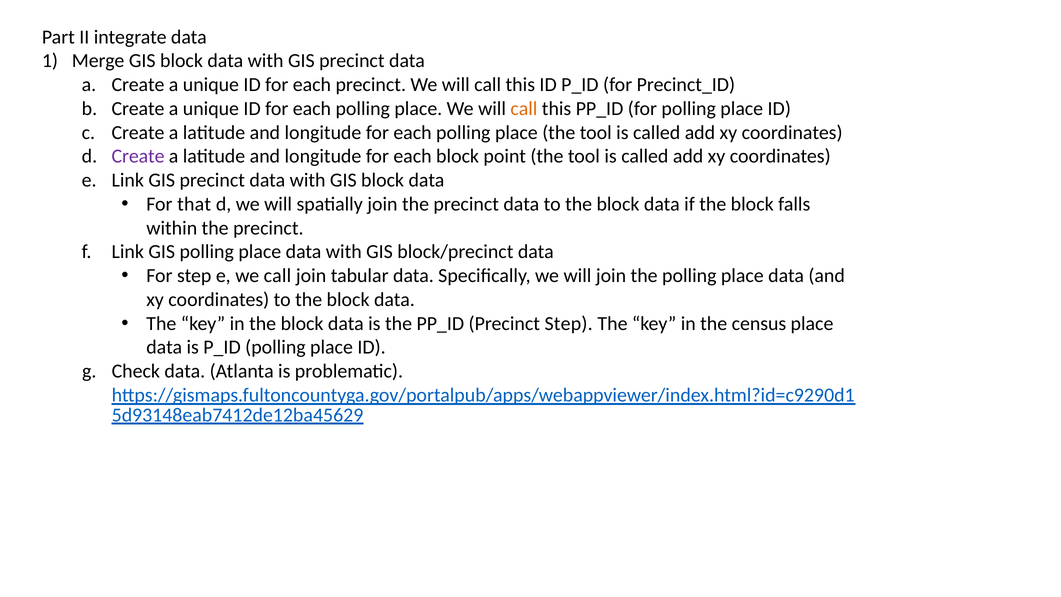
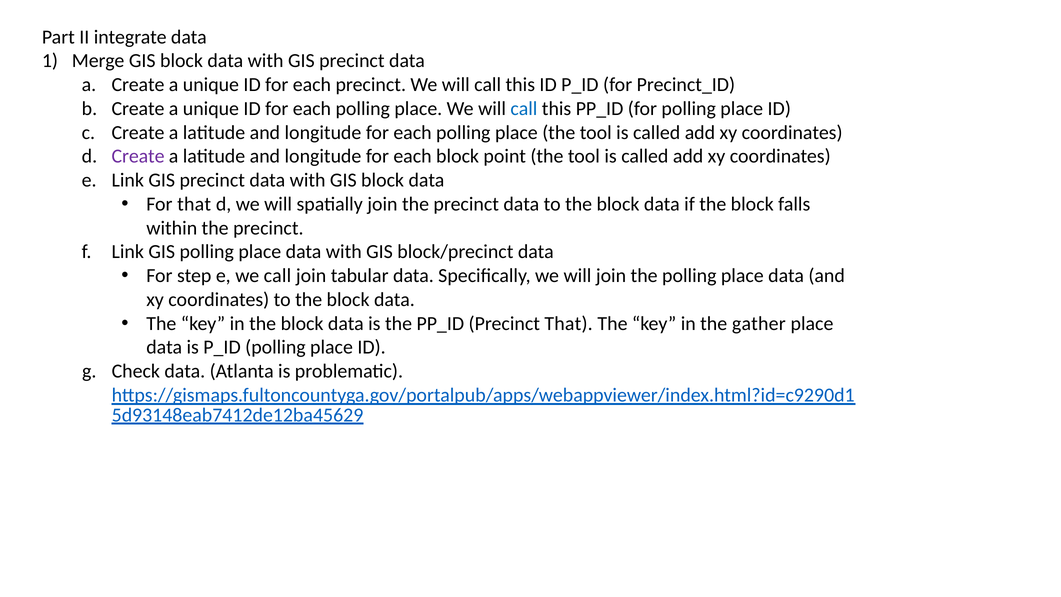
call at (524, 109) colour: orange -> blue
Precinct Step: Step -> That
census: census -> gather
